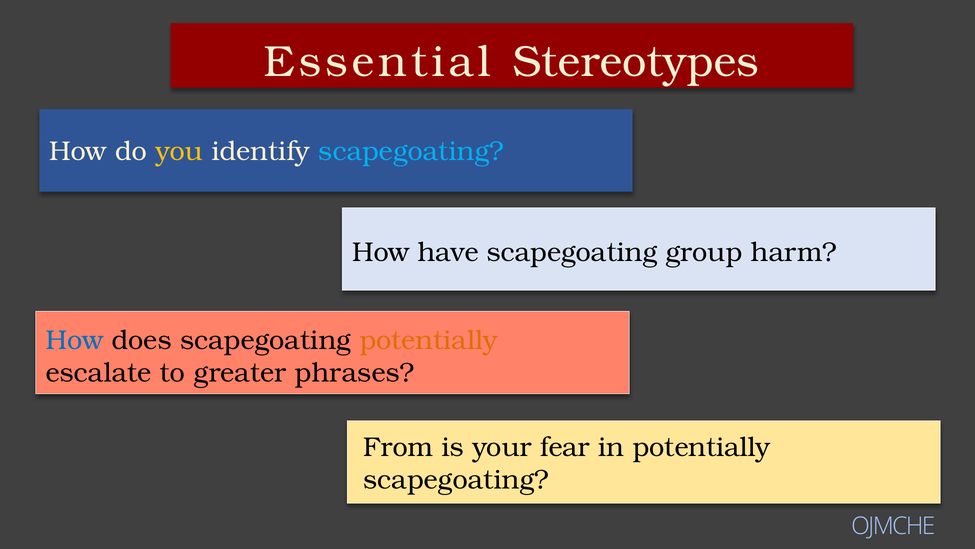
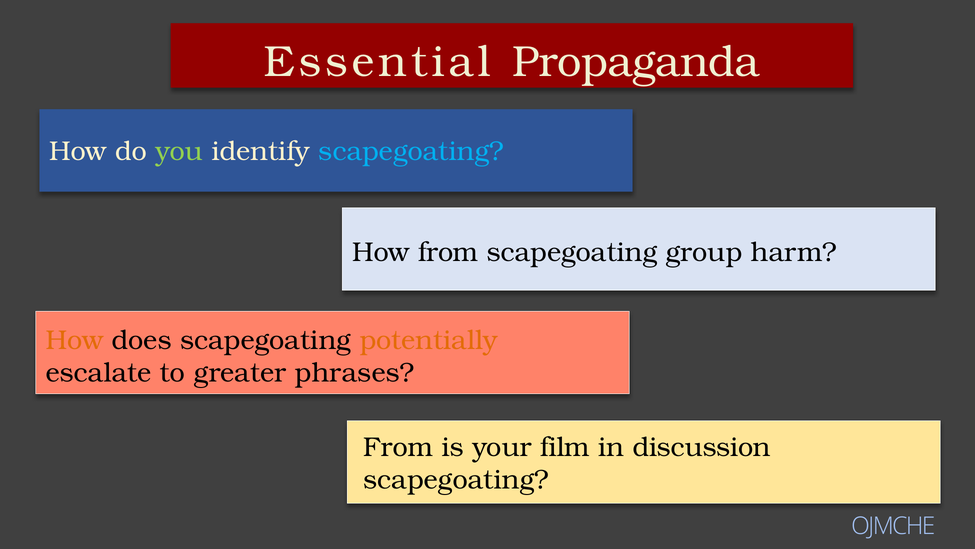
Stereotypes: Stereotypes -> Propaganda
you colour: yellow -> light green
How have: have -> from
How at (74, 340) colour: blue -> orange
fear: fear -> film
in potentially: potentially -> discussion
